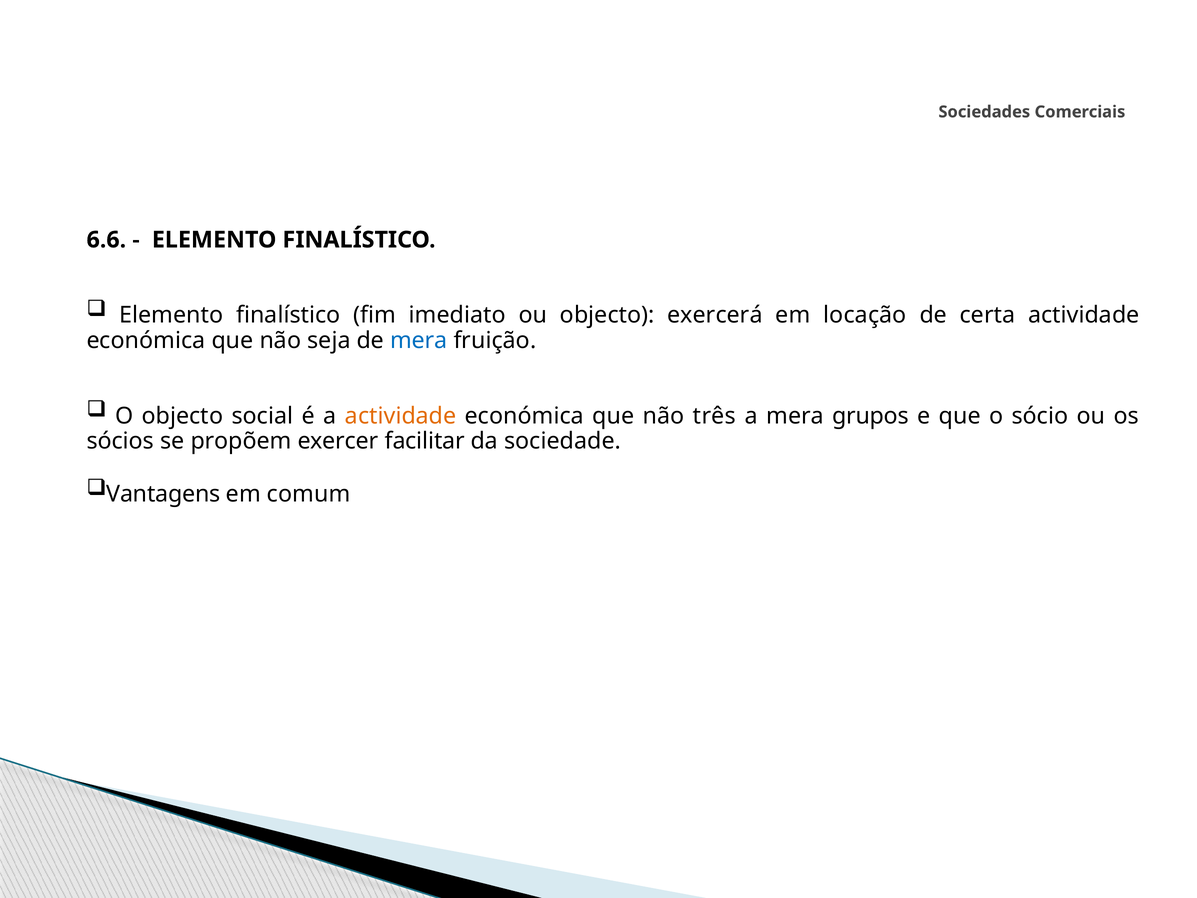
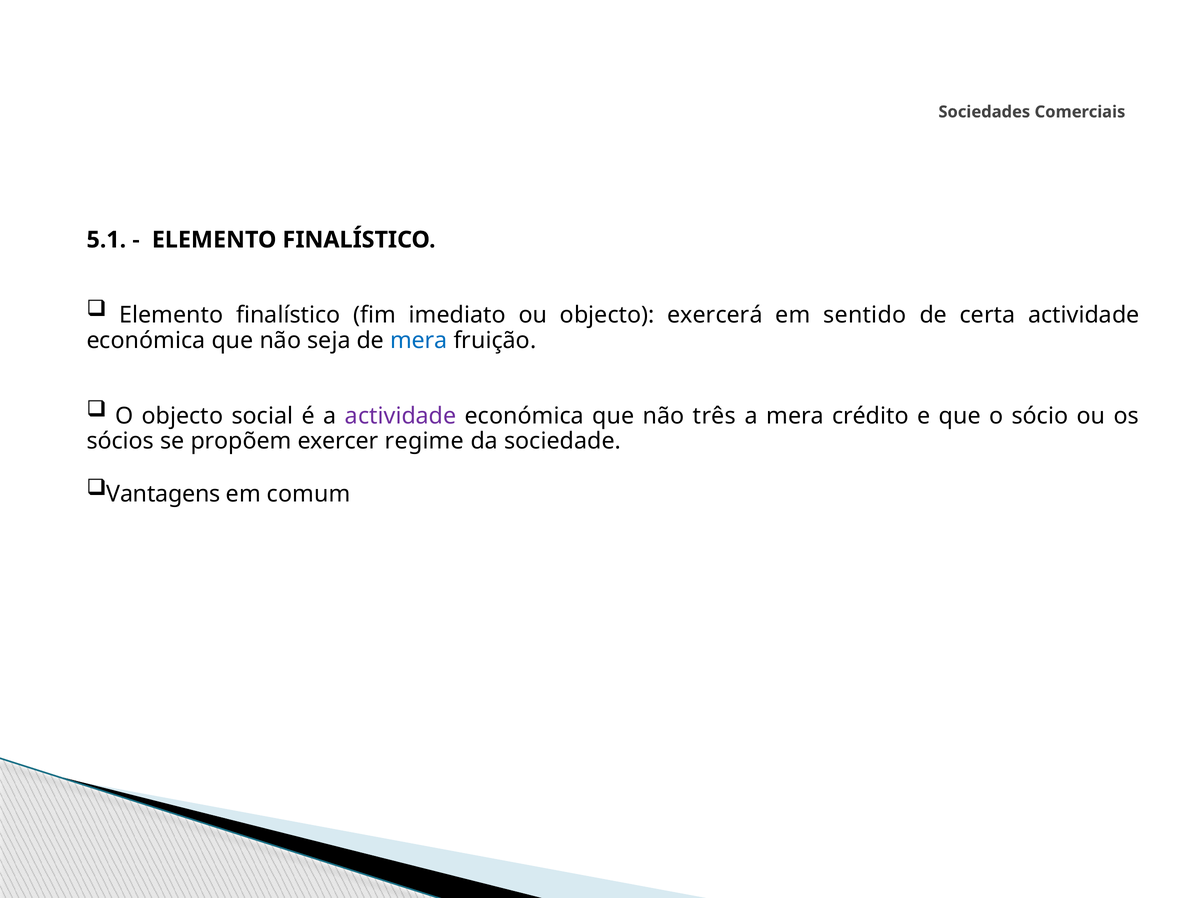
6.6: 6.6 -> 5.1
locação: locação -> sentido
actividade at (401, 416) colour: orange -> purple
grupos: grupos -> crédito
facilitar: facilitar -> regime
